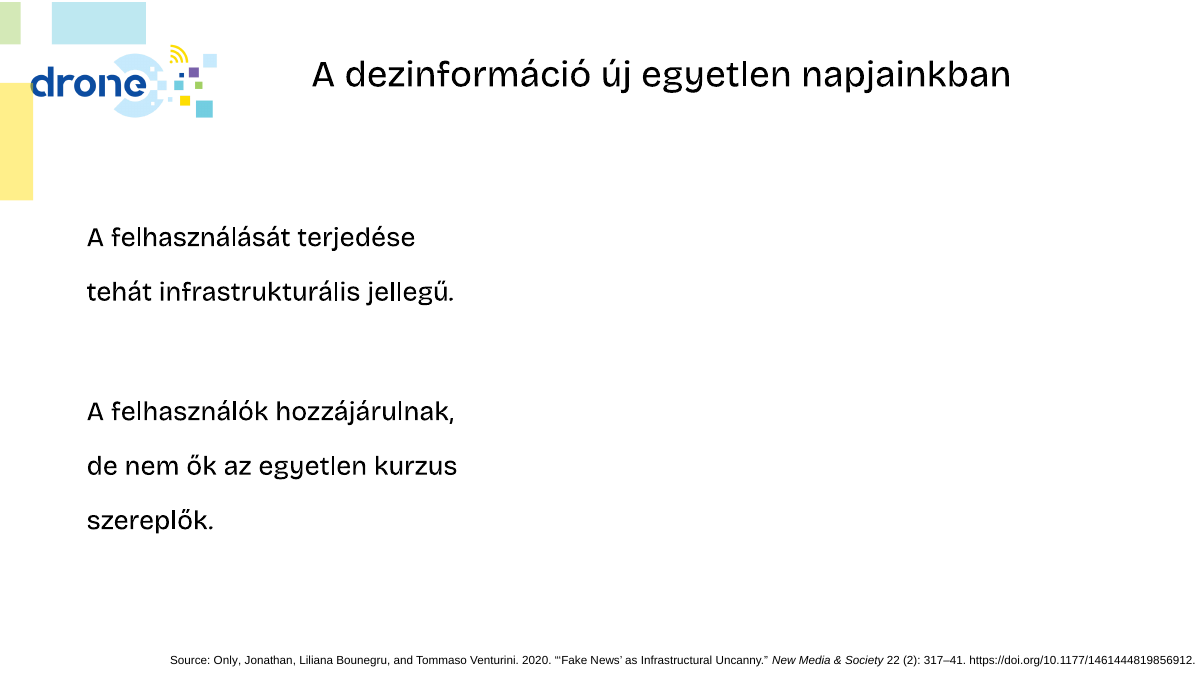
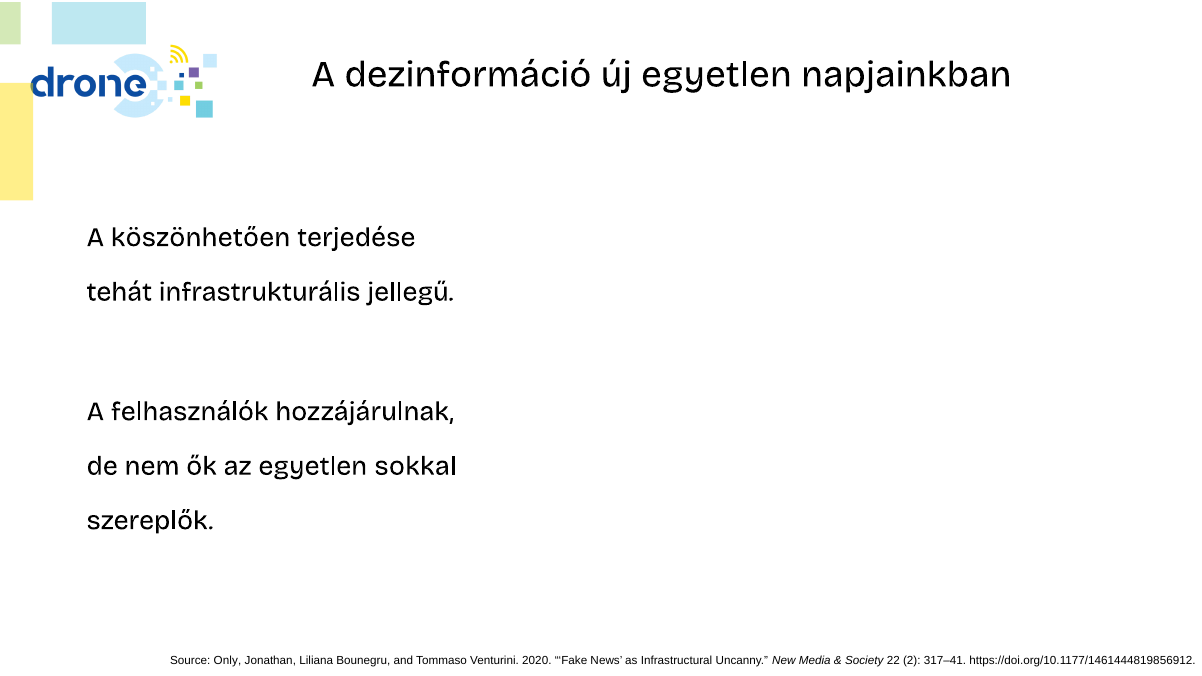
felhasználását: felhasználását -> köszönhetően
kurzus: kurzus -> sokkal
